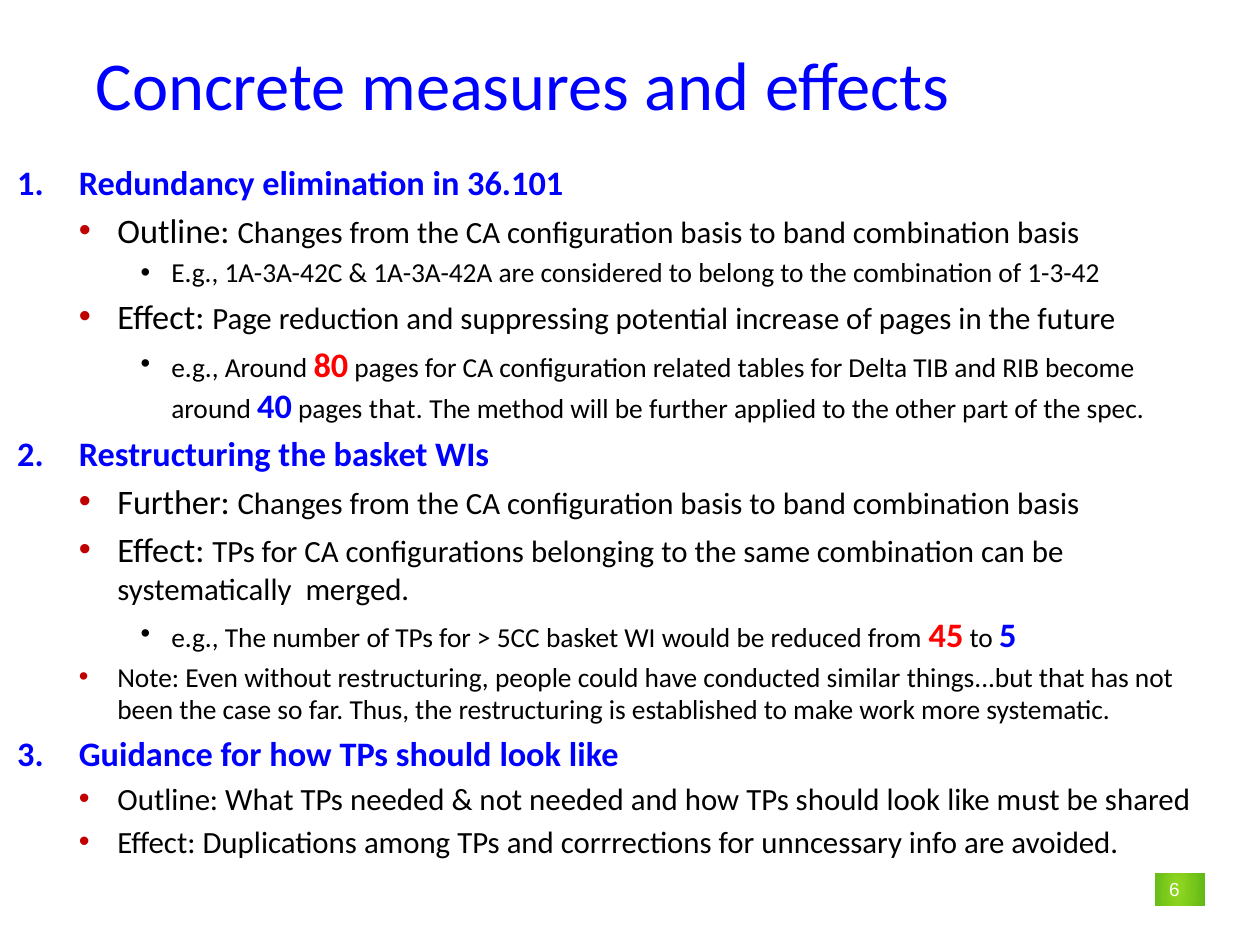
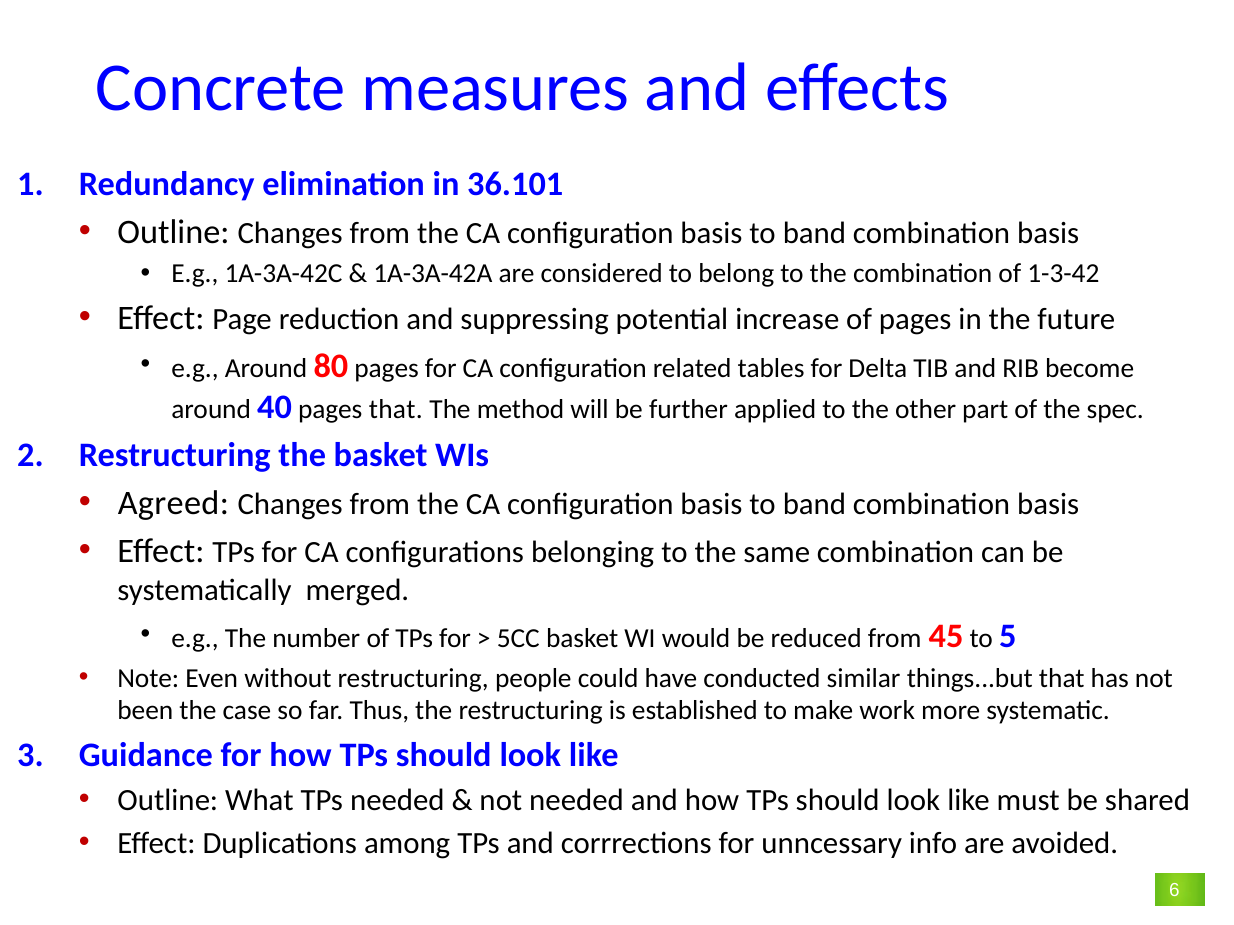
Further at (174, 503): Further -> Agreed
